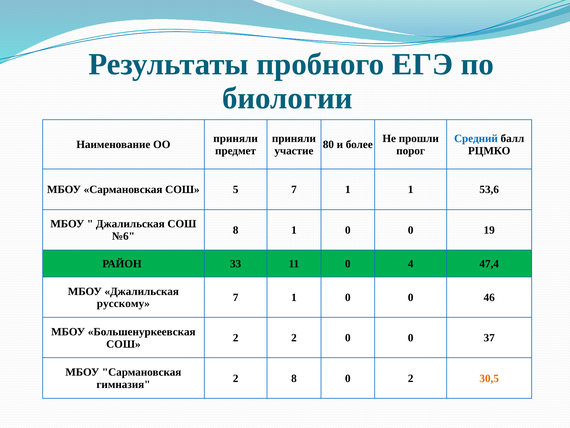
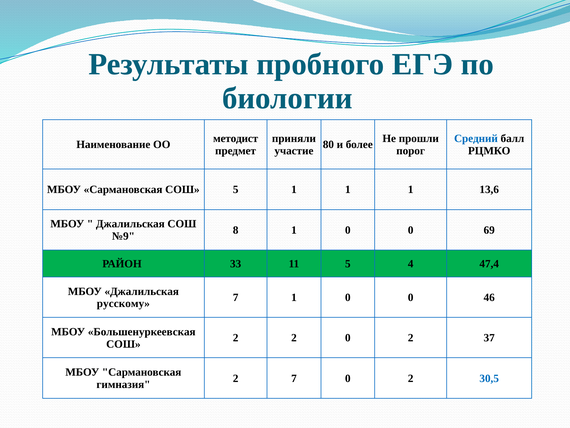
приняли at (236, 138): приняли -> методист
5 7: 7 -> 1
53,6: 53,6 -> 13,6
19: 19 -> 69
№6: №6 -> №9
11 0: 0 -> 5
2 0 0: 0 -> 2
2 8: 8 -> 7
30,5 colour: orange -> blue
